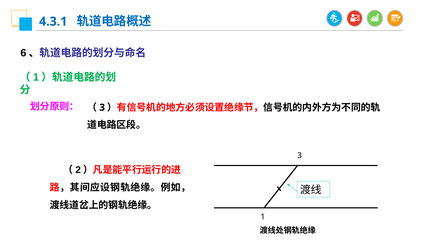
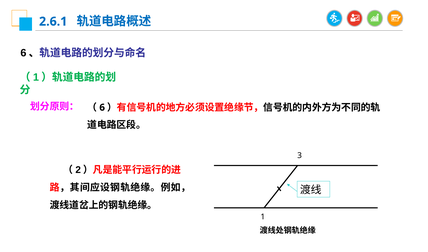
4.3.1: 4.3.1 -> 2.6.1
3 at (102, 107): 3 -> 6
